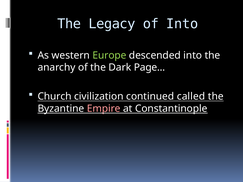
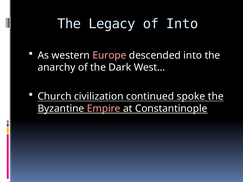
Europe colour: light green -> pink
Page…: Page… -> West…
called: called -> spoke
